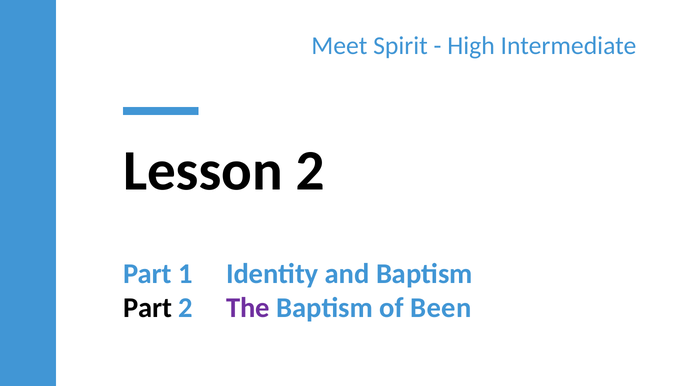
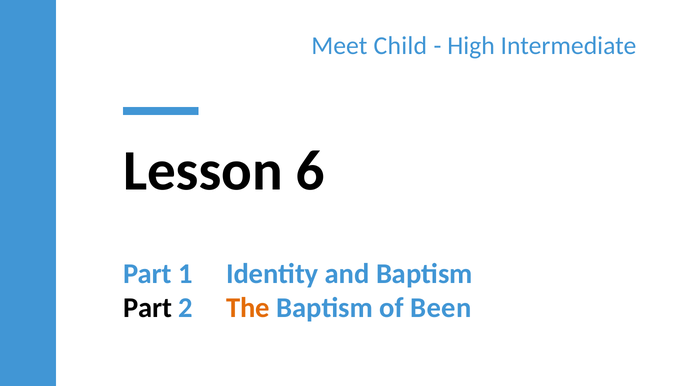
Spirit: Spirit -> Child
Lesson 2: 2 -> 6
The colour: purple -> orange
